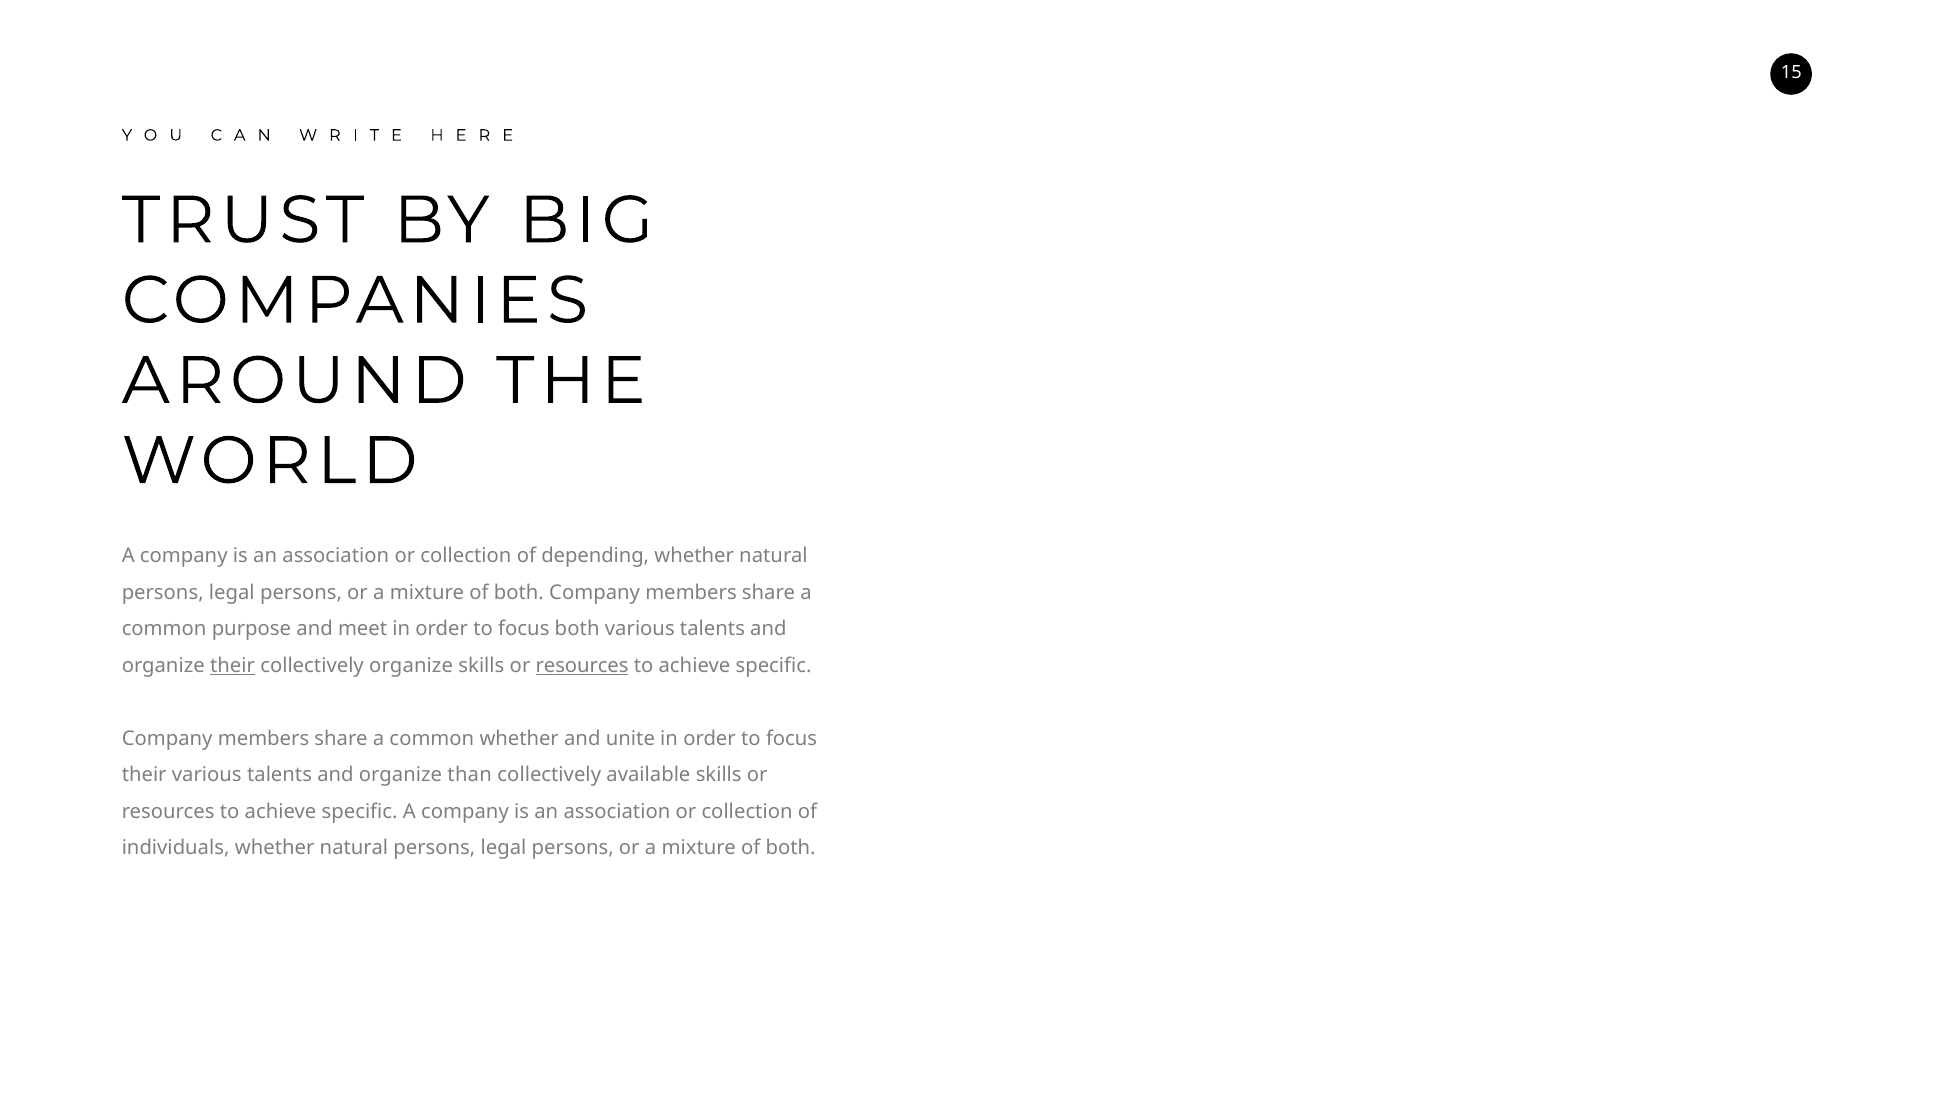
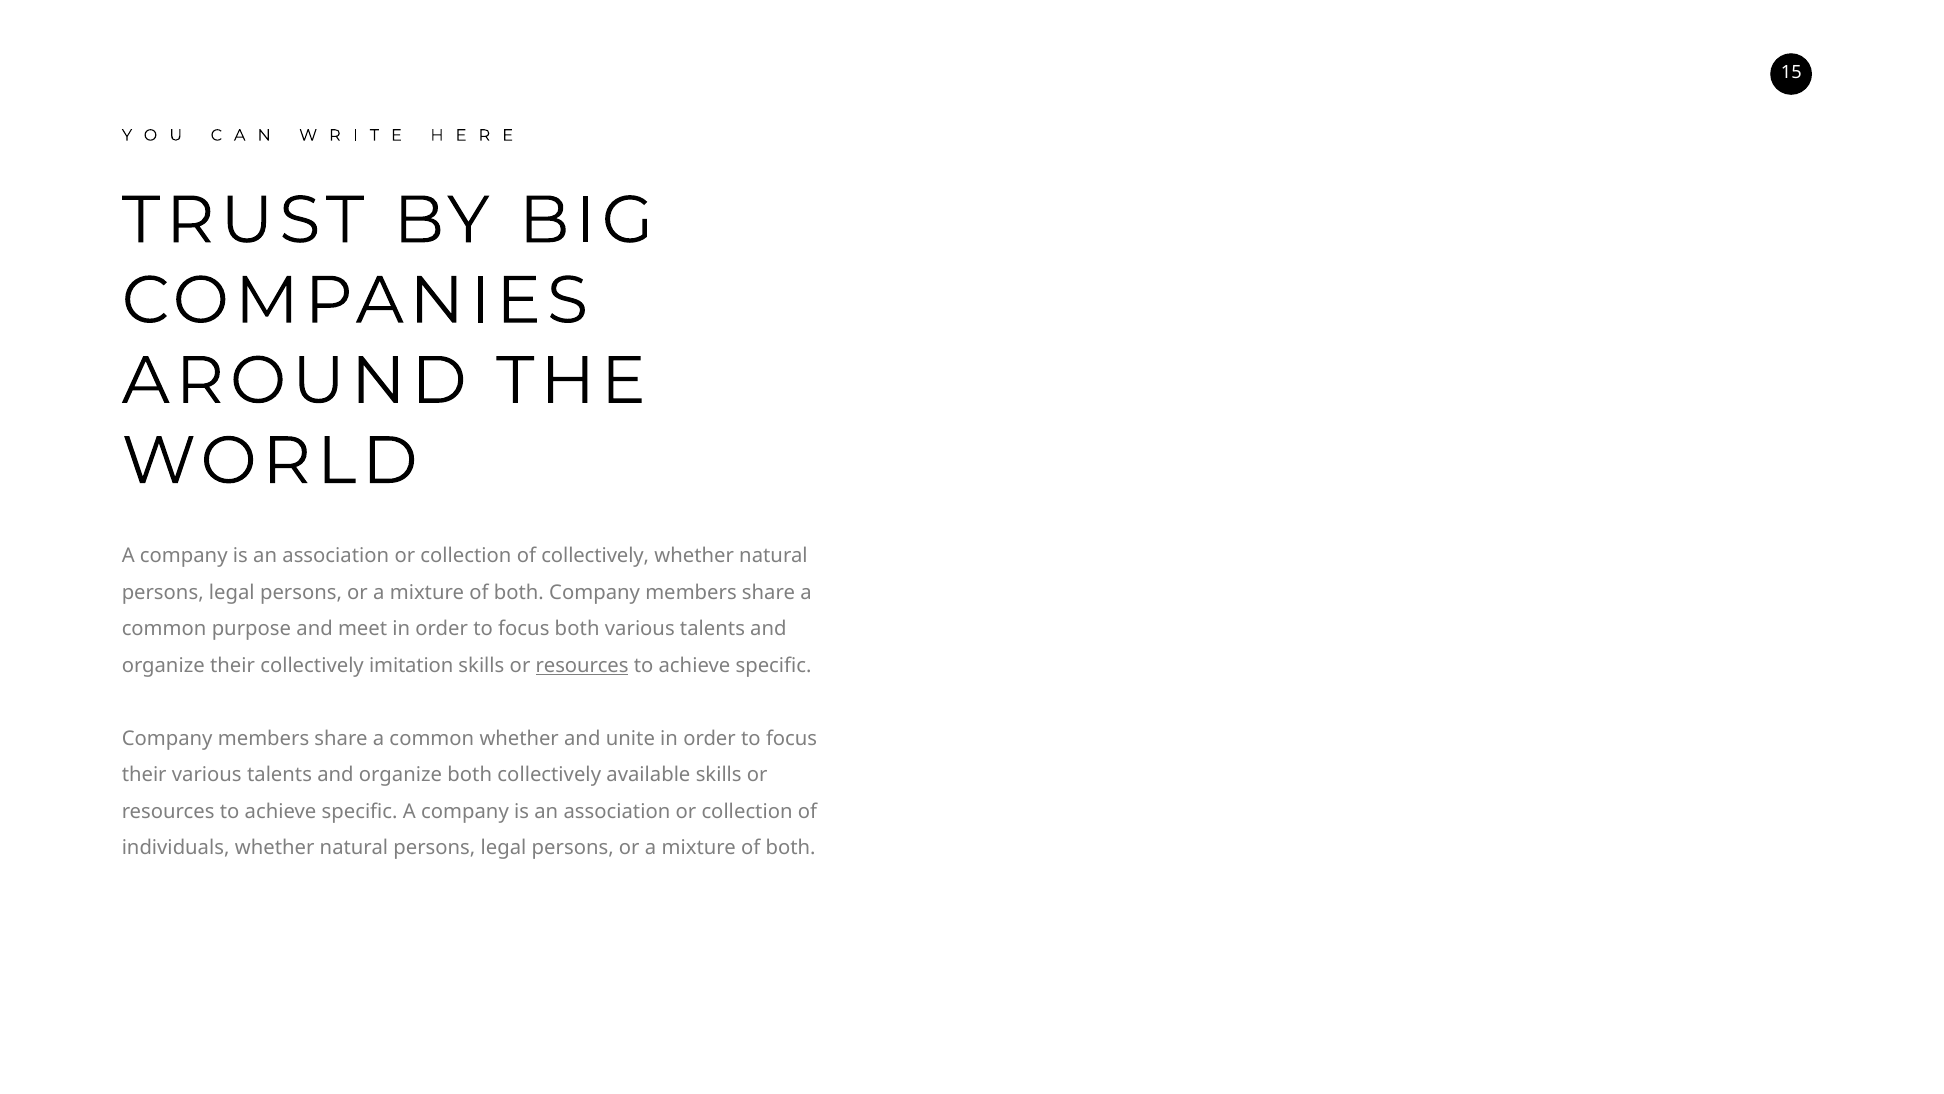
of depending: depending -> collectively
their at (233, 666) underline: present -> none
collectively organize: organize -> imitation
organize than: than -> both
